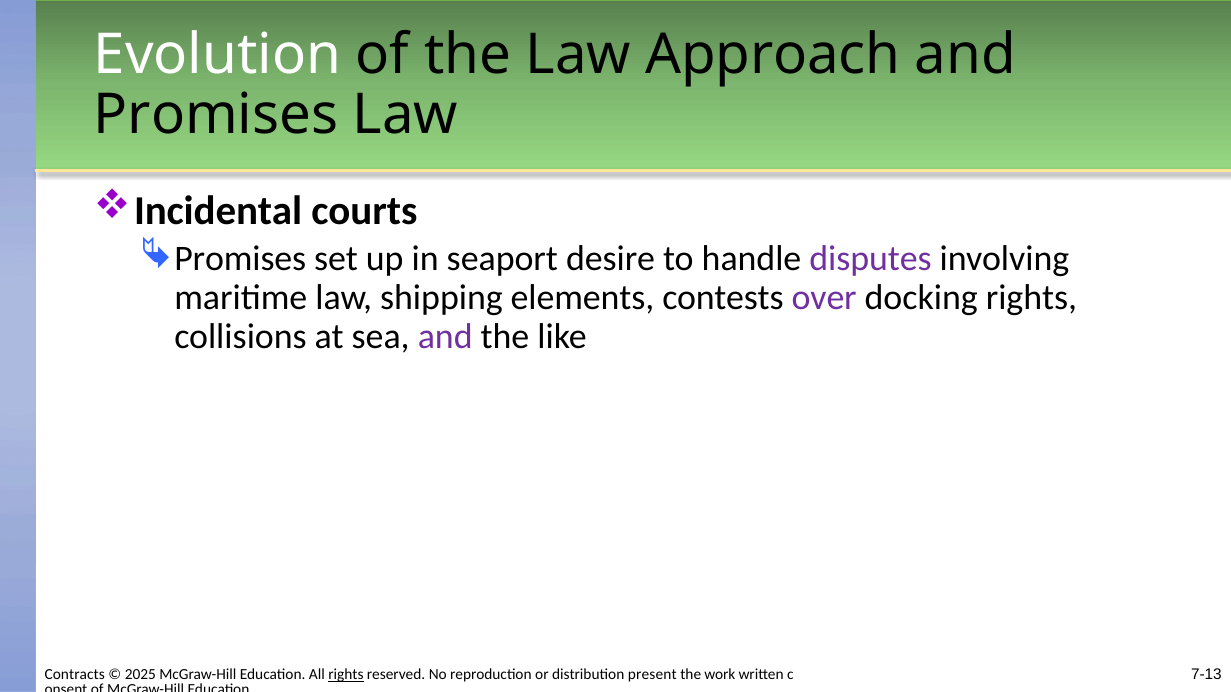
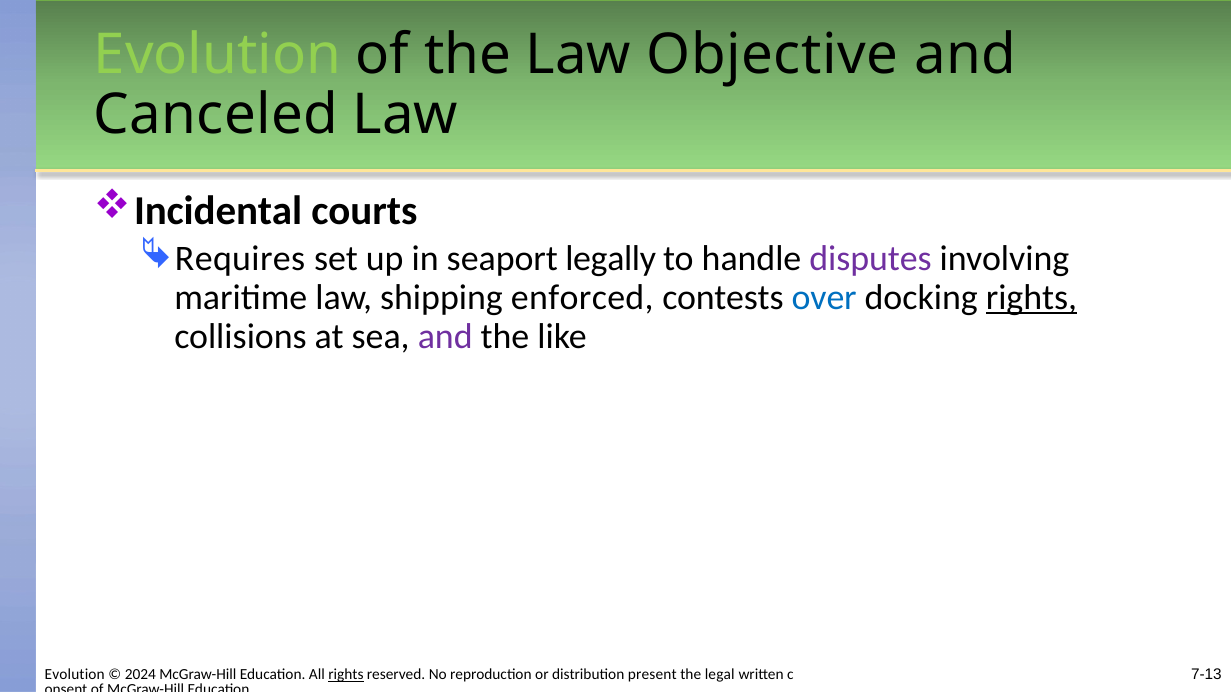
Evolution at (218, 55) colour: white -> light green
Approach: Approach -> Objective
Promises at (216, 115): Promises -> Canceled
Promises at (240, 259): Promises -> Requires
desire: desire -> legally
elements: elements -> enforced
over colour: purple -> blue
rights at (1031, 298) underline: none -> present
Contracts at (75, 675): Contracts -> Evolution
2025: 2025 -> 2024
work: work -> legal
